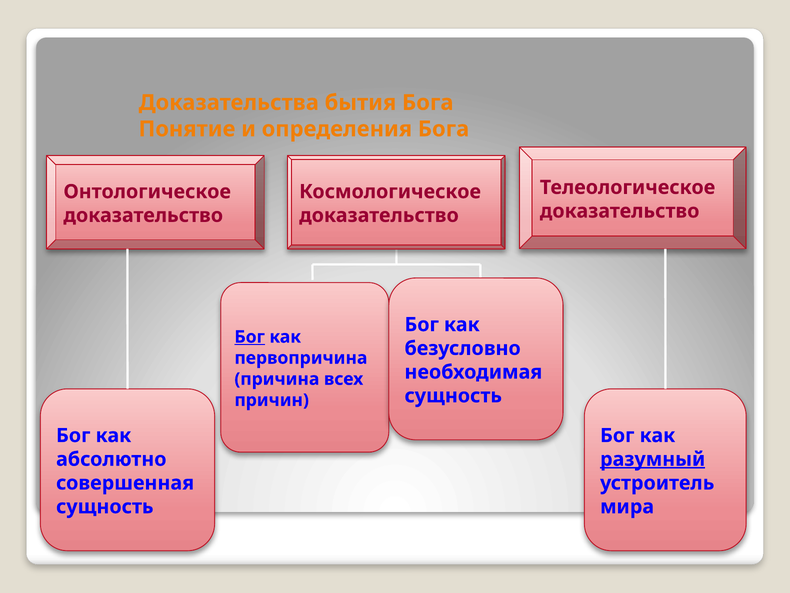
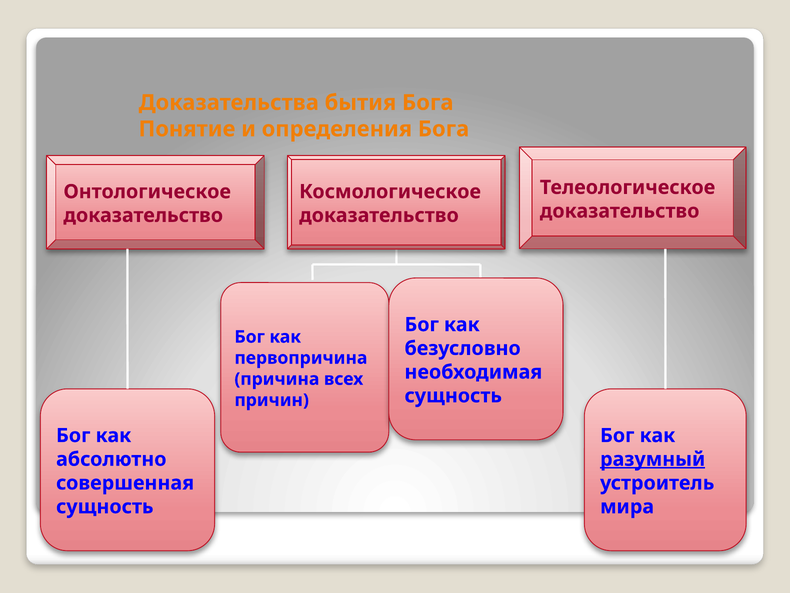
Бог at (250, 337) underline: present -> none
